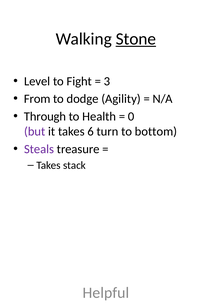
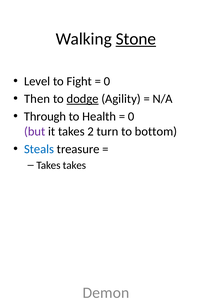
3 at (107, 81): 3 -> 0
From: From -> Then
dodge underline: none -> present
6: 6 -> 2
Steals colour: purple -> blue
Takes stack: stack -> takes
Helpful: Helpful -> Demon
